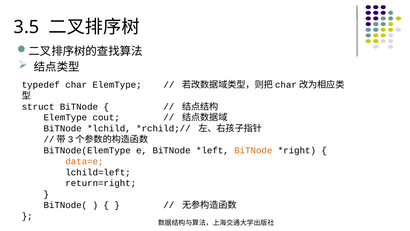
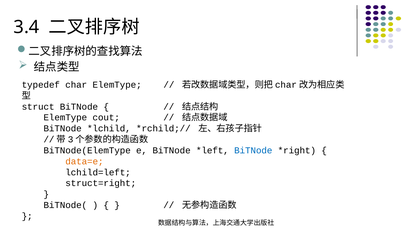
3.5: 3.5 -> 3.4
BiTNode at (253, 150) colour: orange -> blue
return=right: return=right -> struct=right
